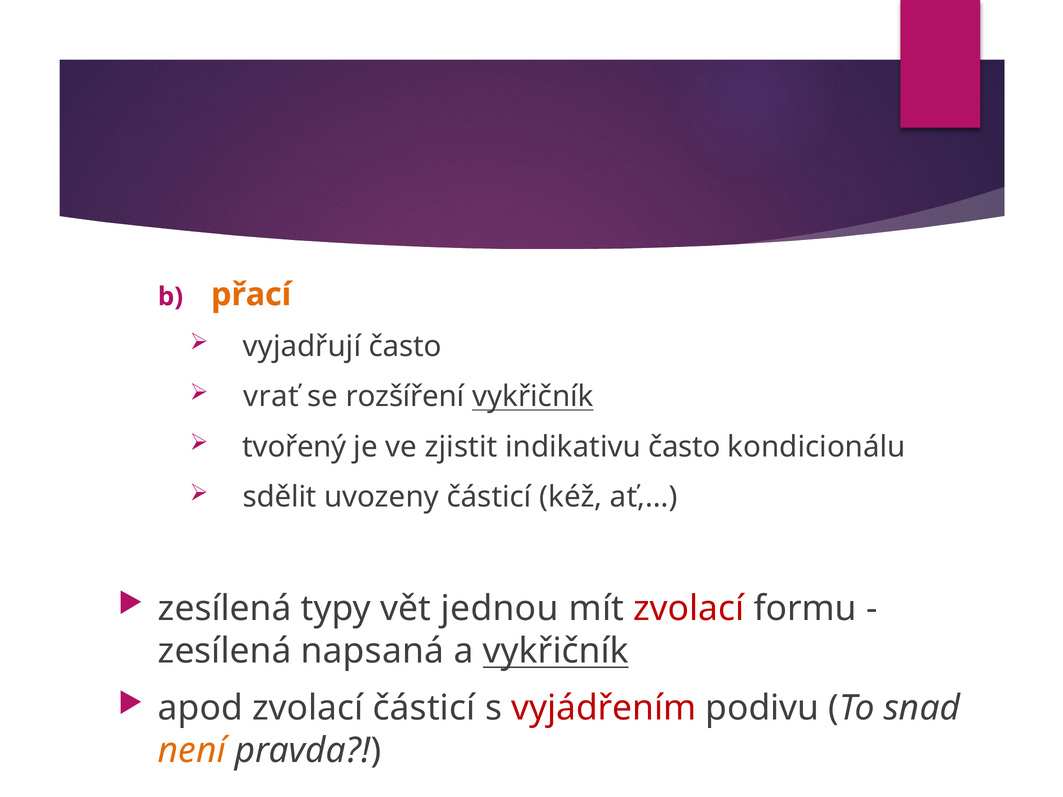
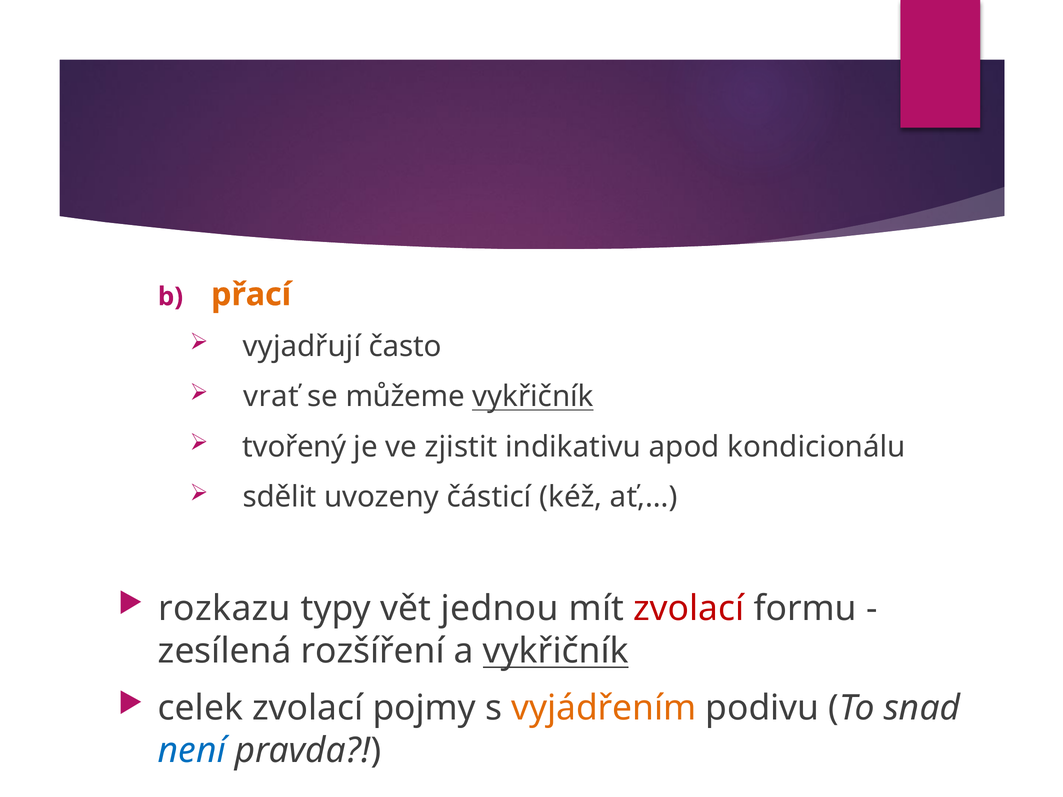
rozšíření: rozšíření -> můžeme
indikativu často: často -> apod
zesílená at (225, 609): zesílená -> rozkazu
napsaná: napsaná -> rozšíření
apod: apod -> celek
zvolací částicí: částicí -> pojmy
vyjádřením colour: red -> orange
není colour: orange -> blue
